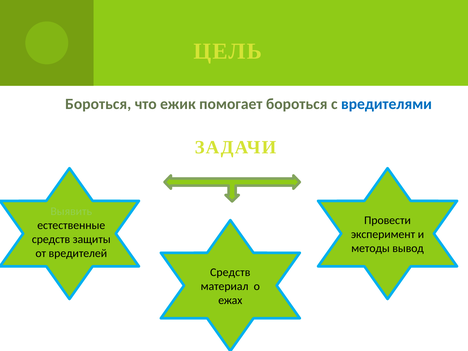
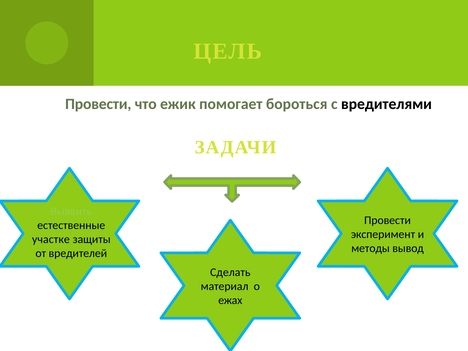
Бороться at (98, 104): Бороться -> Провести
вредителями colour: blue -> black
средств at (51, 239): средств -> участке
Средств at (230, 272): Средств -> Сделать
